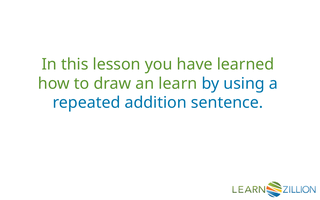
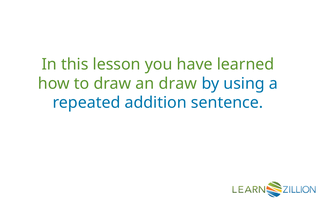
an learn: learn -> draw
